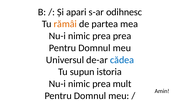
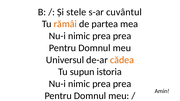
apari: apari -> stele
odihnesc: odihnesc -> cuvântul
cădea colour: blue -> orange
mult at (122, 84): mult -> prea
